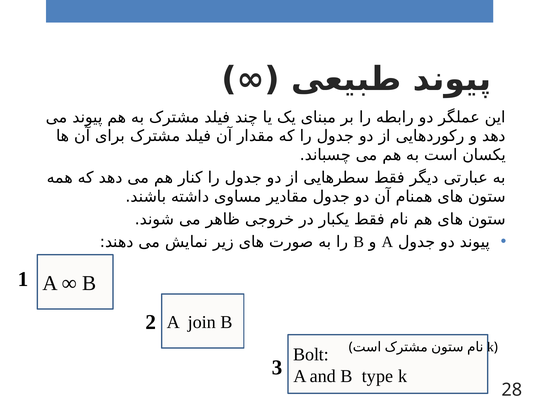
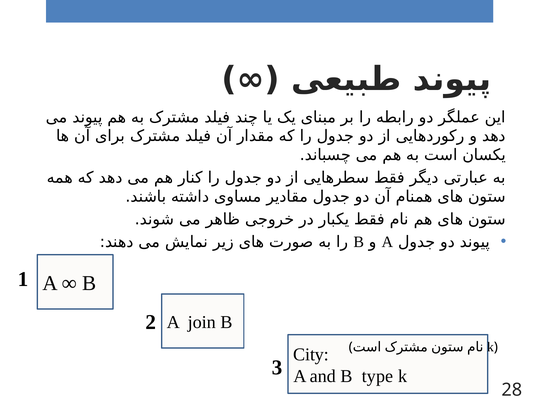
Bolt: Bolt -> City
